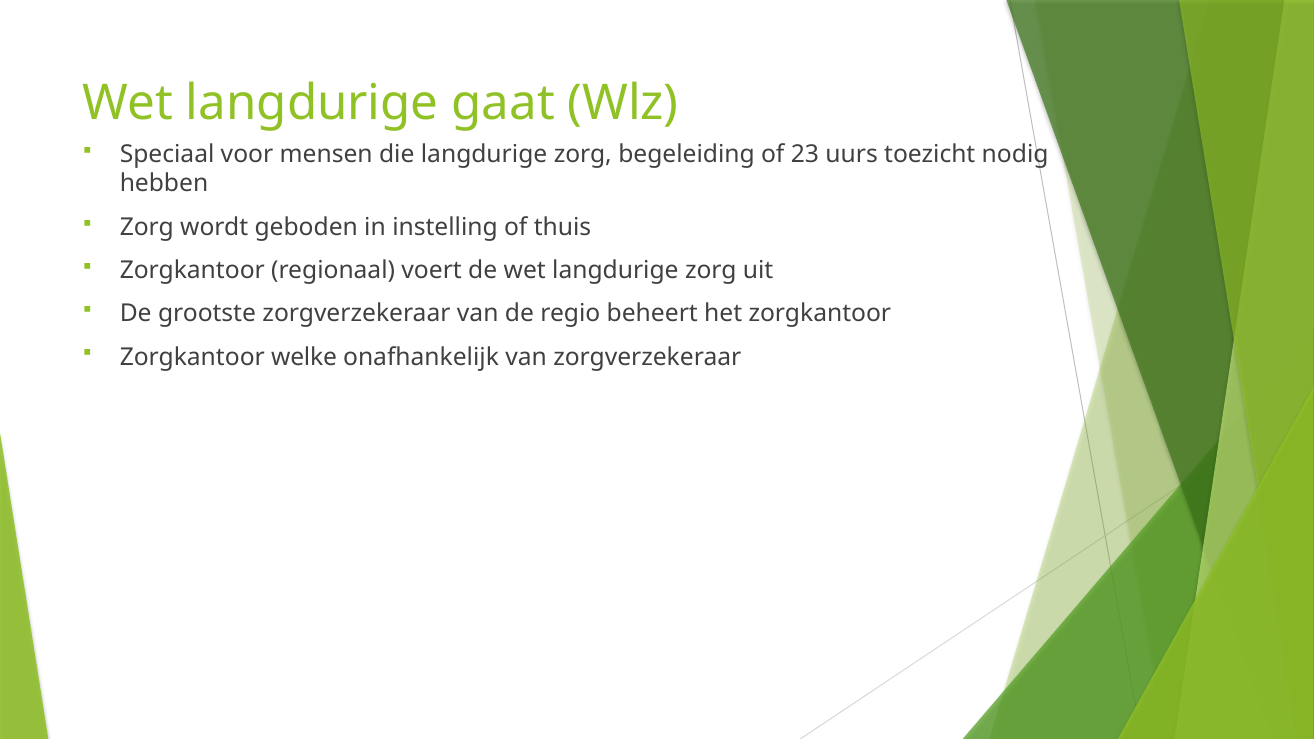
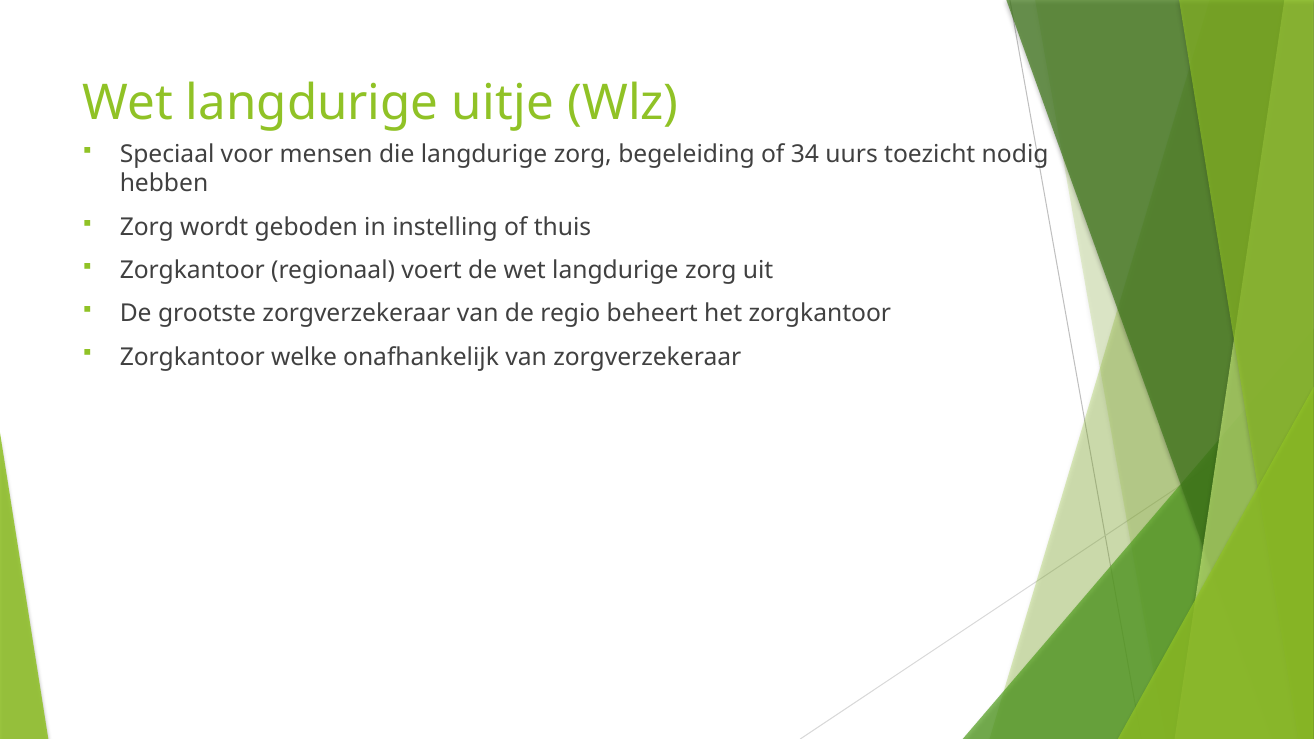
gaat: gaat -> uitje
23: 23 -> 34
